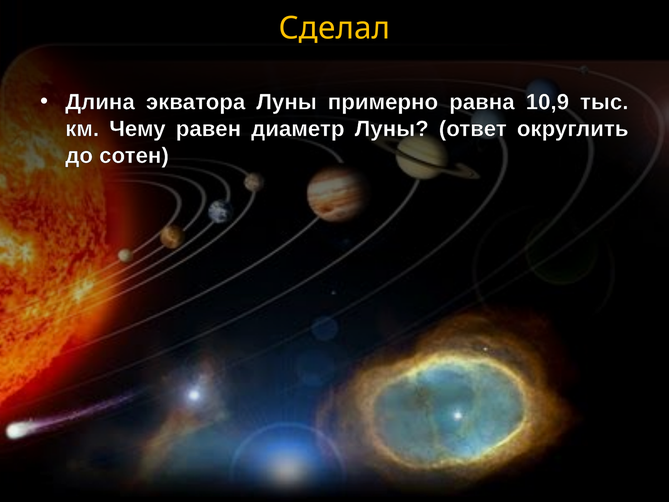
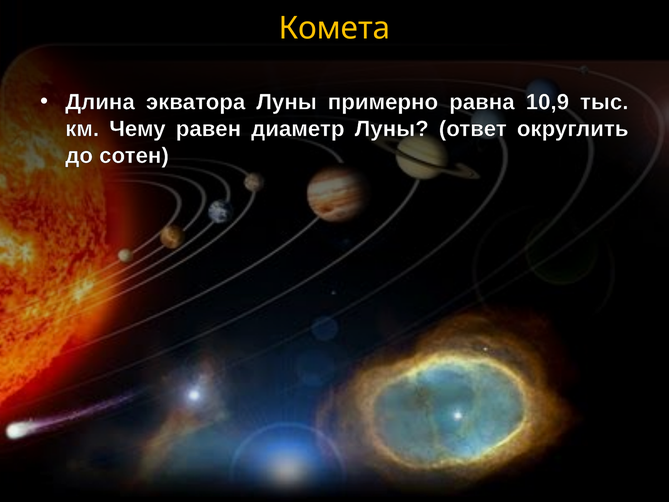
Сделал: Сделал -> Комета
